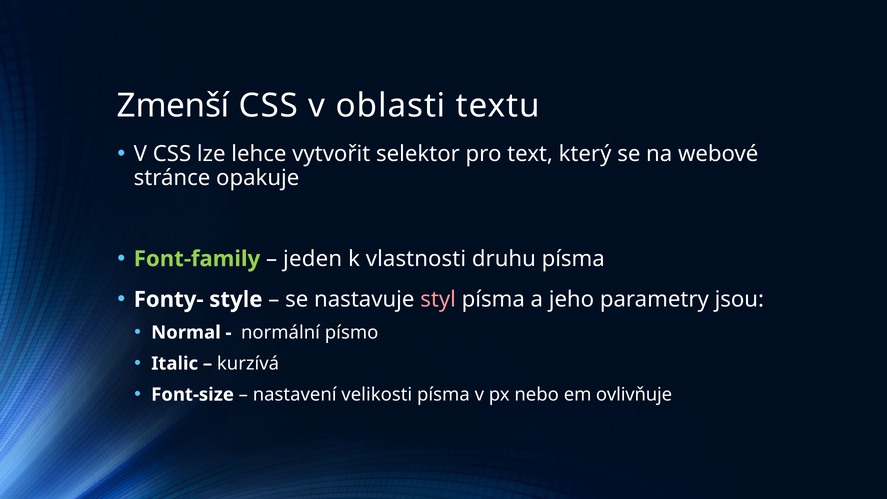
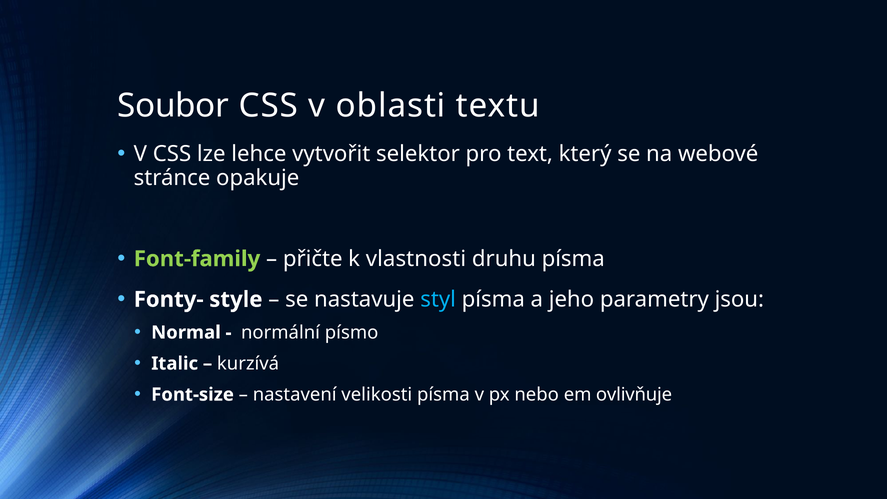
Zmenší: Zmenší -> Soubor
jeden: jeden -> přičte
styl colour: pink -> light blue
